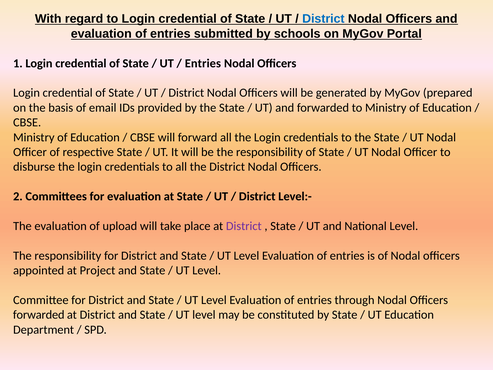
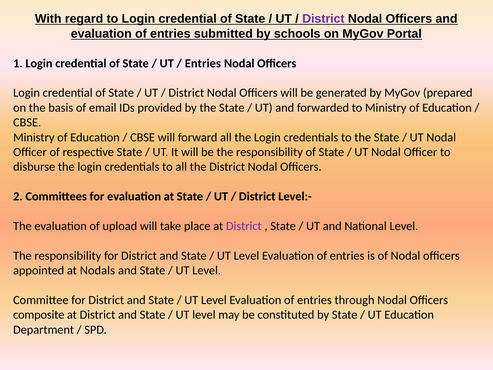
District at (323, 19) colour: blue -> purple
Project: Project -> Nodals
forwarded at (39, 315): forwarded -> composite
